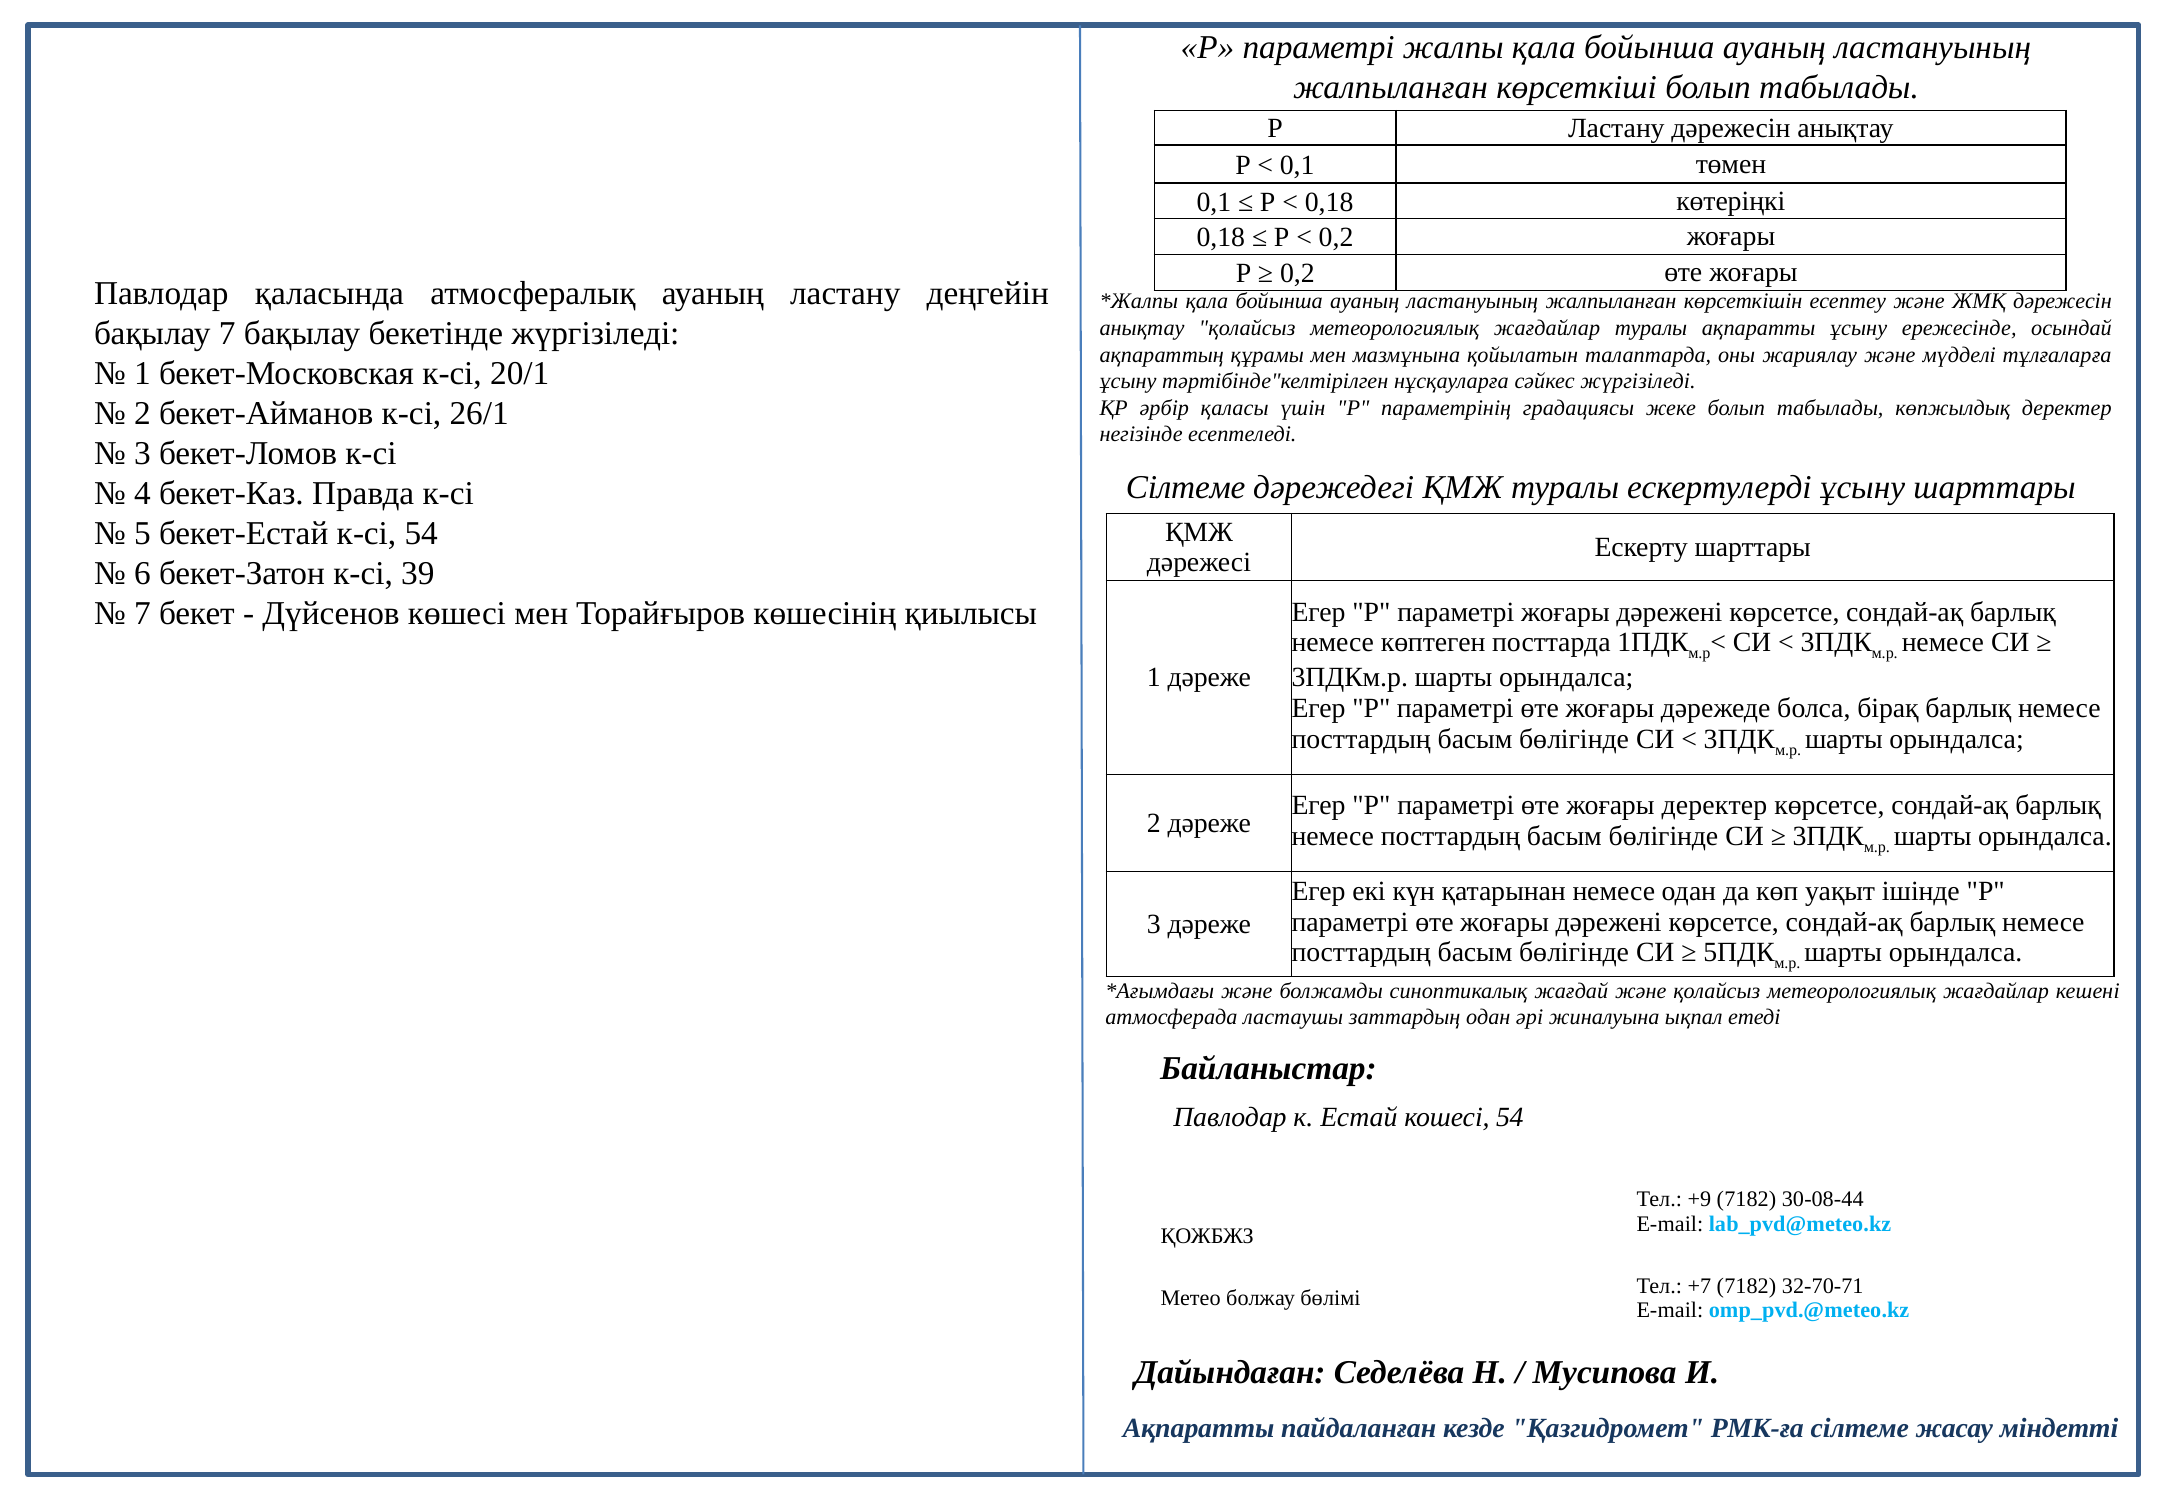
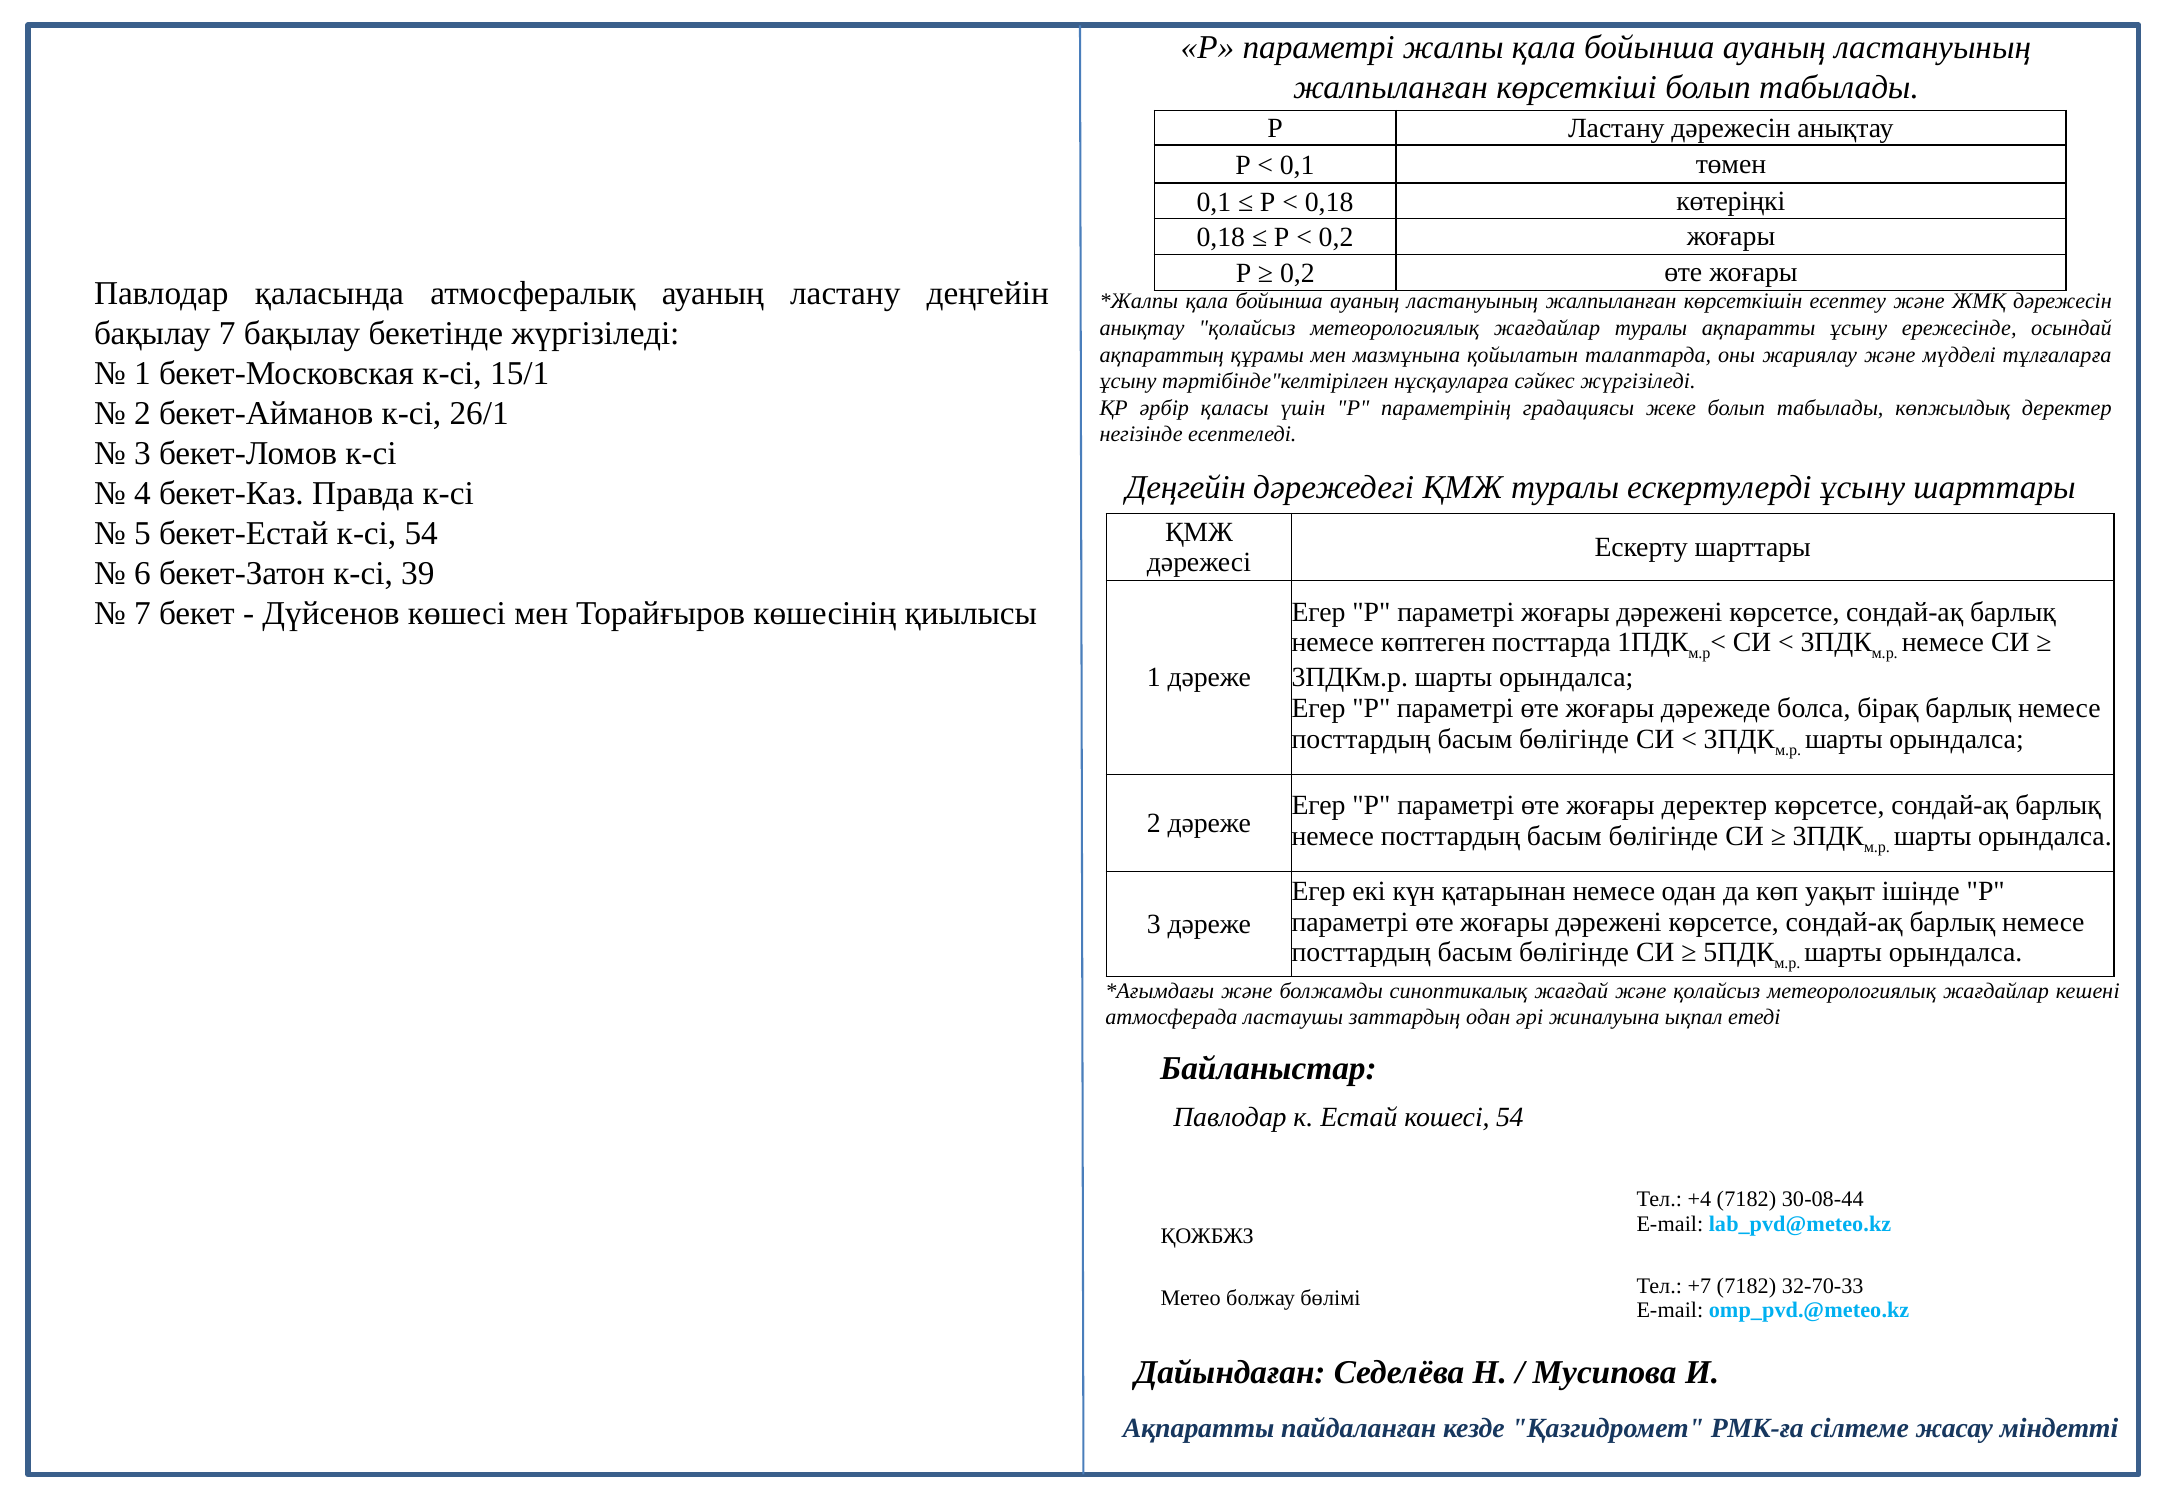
20/1: 20/1 -> 15/1
Сілтеме at (1186, 487): Сілтеме -> Деңгейін
+9: +9 -> +4
32-70-71: 32-70-71 -> 32-70-33
